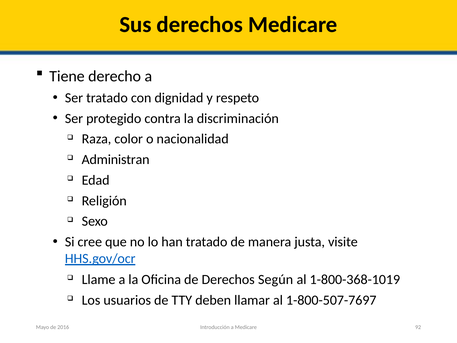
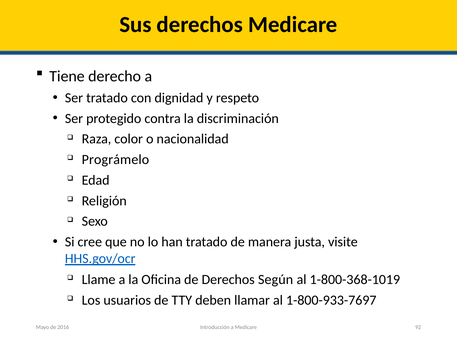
Administran: Administran -> Prográmelo
1-800-507-7697: 1-800-507-7697 -> 1-800-933-7697
